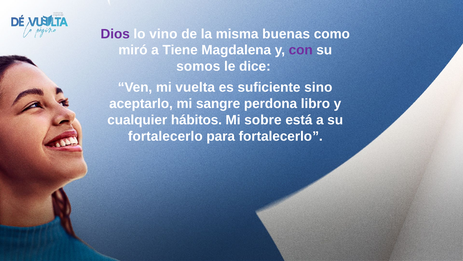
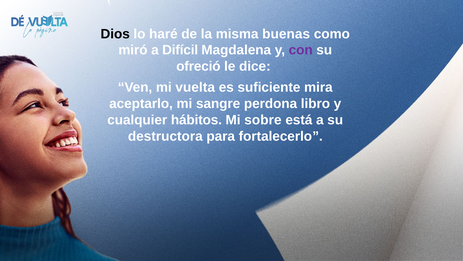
Dios colour: purple -> black
vino: vino -> haré
Tiene: Tiene -> Difícil
somos: somos -> ofreció
sino: sino -> mira
fortalecerlo at (165, 136): fortalecerlo -> destructora
